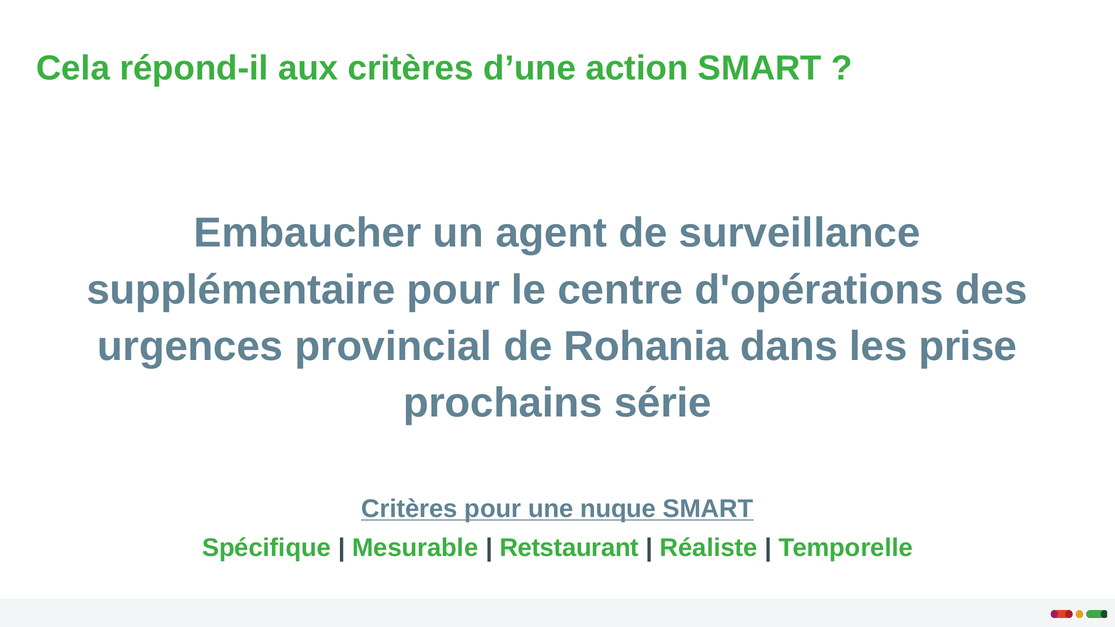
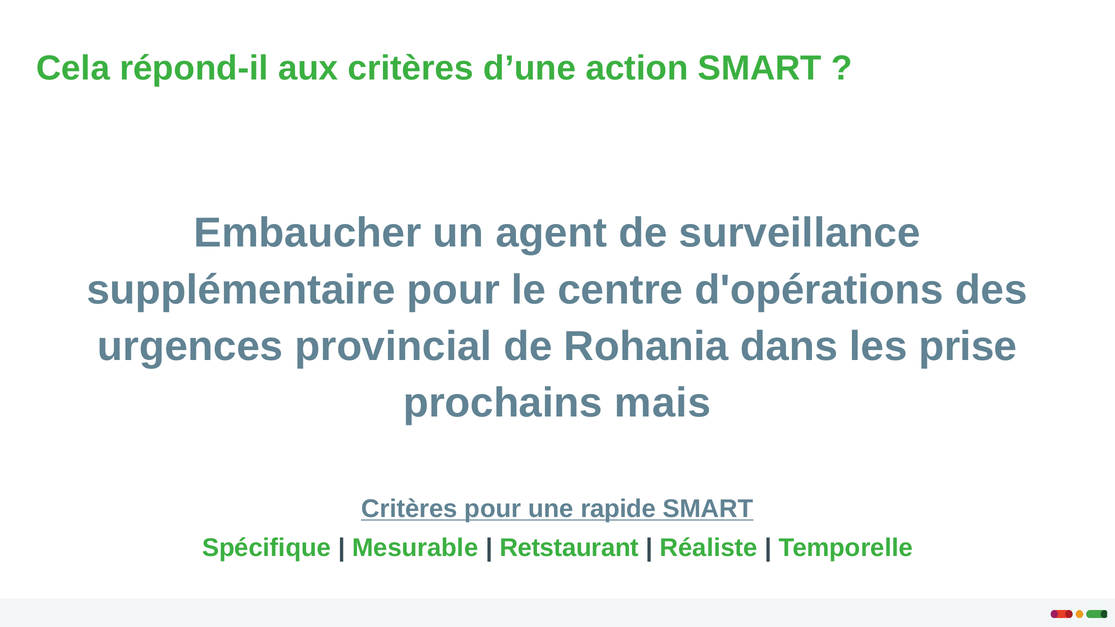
série: série -> mais
nuque: nuque -> rapide
